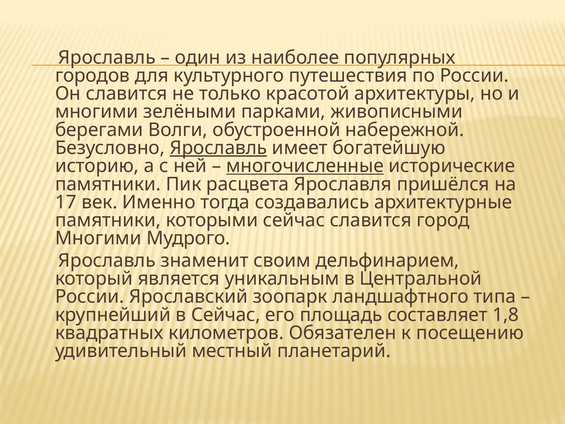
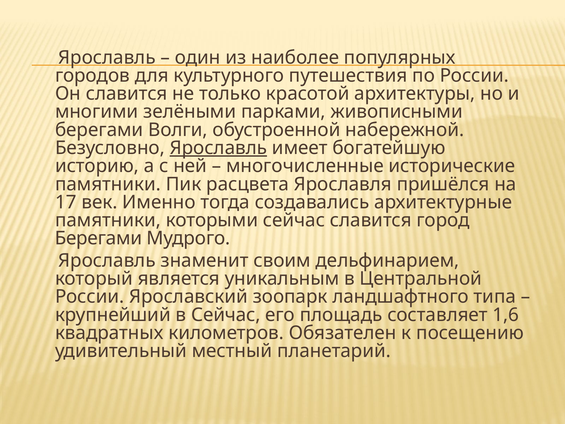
многочисленные underline: present -> none
Многими at (98, 238): Многими -> Берегами
1,8: 1,8 -> 1,6
